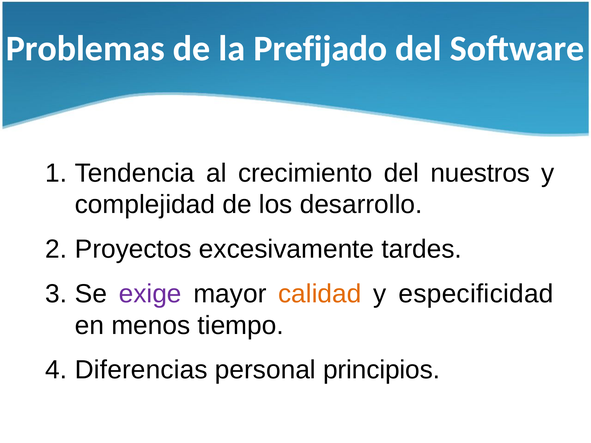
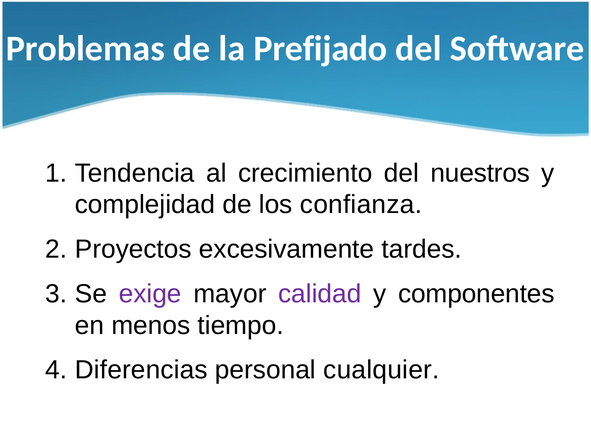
desarrollo: desarrollo -> confianza
calidad colour: orange -> purple
especificidad: especificidad -> componentes
principios: principios -> cualquier
